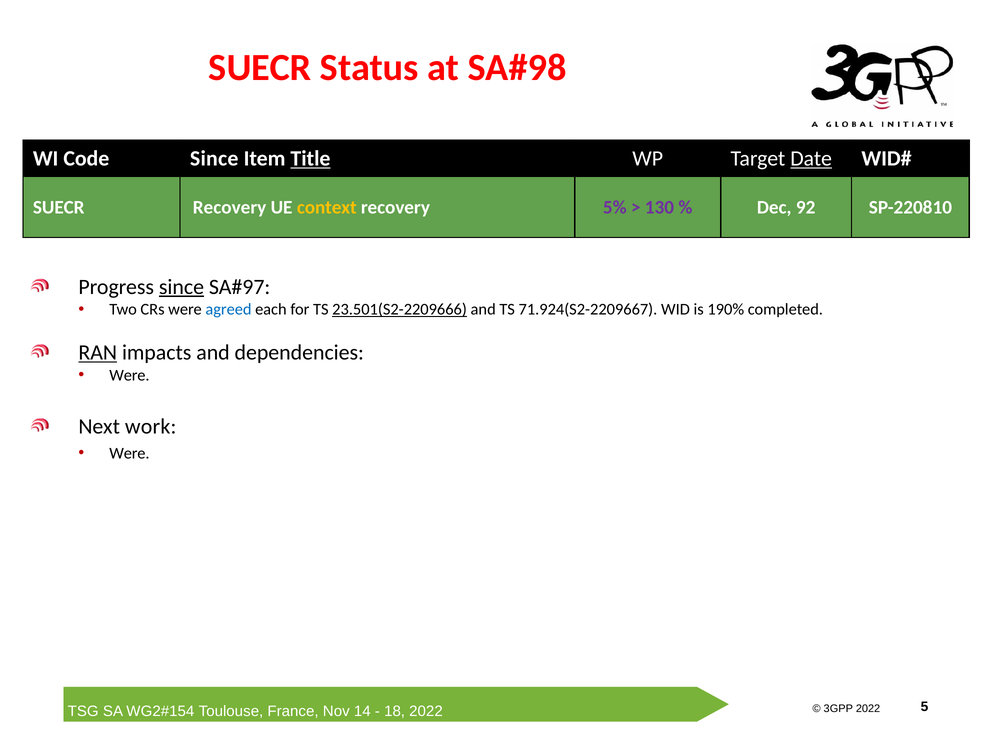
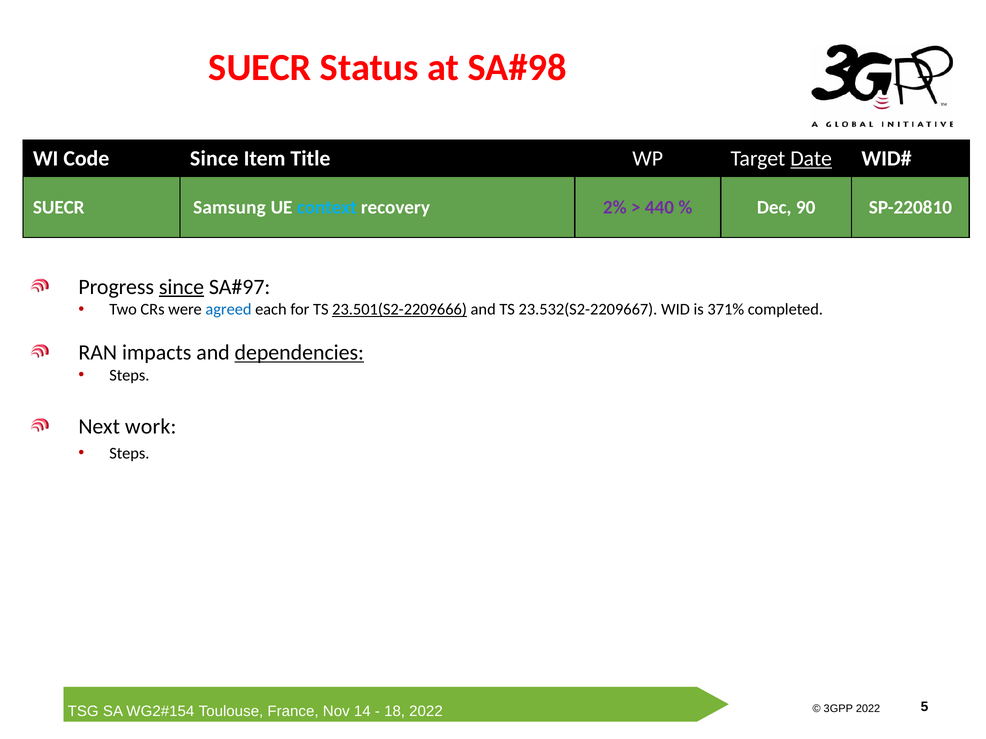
Title underline: present -> none
SUECR Recovery: Recovery -> Samsung
context colour: yellow -> light blue
5%: 5% -> 2%
130: 130 -> 440
92: 92 -> 90
71.924(S2-2209667: 71.924(S2-2209667 -> 23.532(S2-2209667
190%: 190% -> 371%
RAN underline: present -> none
dependencies underline: none -> present
Were at (129, 375): Were -> Steps
Were at (129, 453): Were -> Steps
